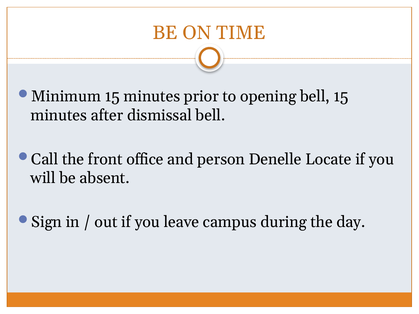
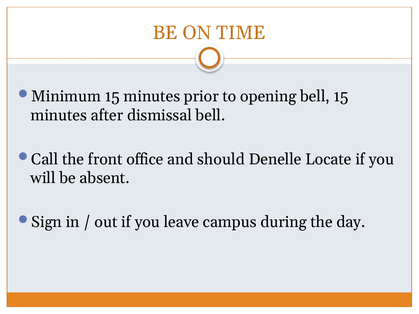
person: person -> should
